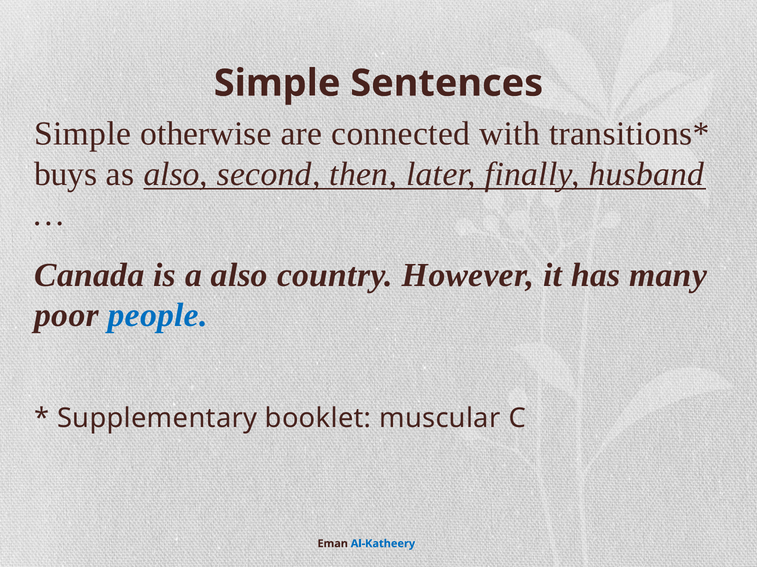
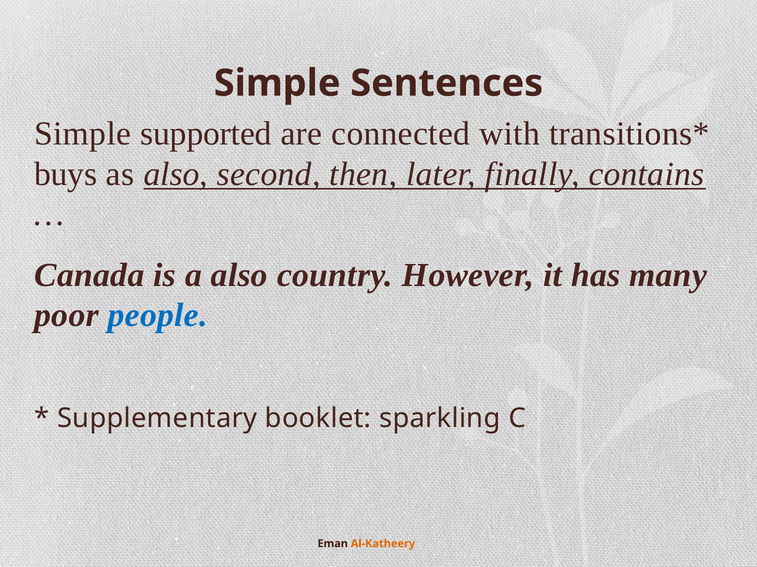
otherwise: otherwise -> supported
husband: husband -> contains
muscular: muscular -> sparkling
Al-Katheery colour: blue -> orange
